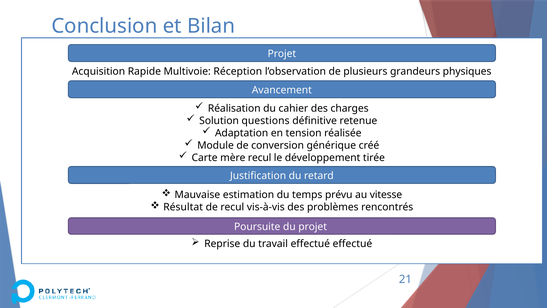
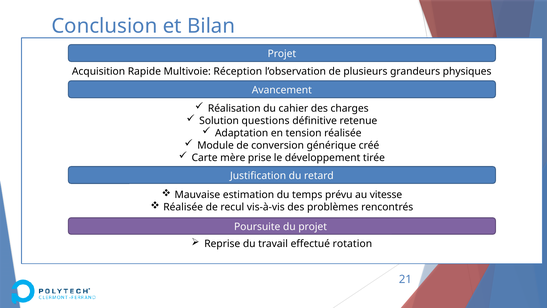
mère recul: recul -> prise
Résultat at (183, 207): Résultat -> Réalisée
effectué effectué: effectué -> rotation
